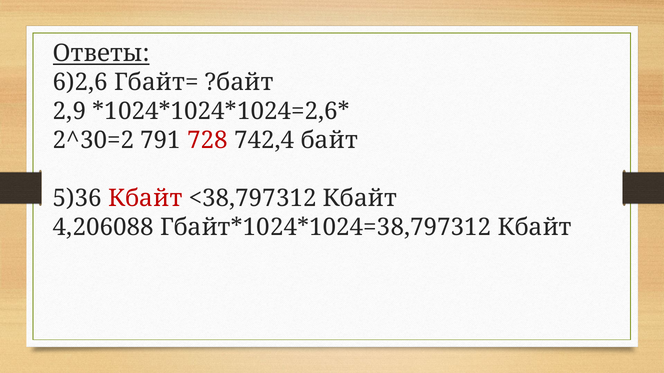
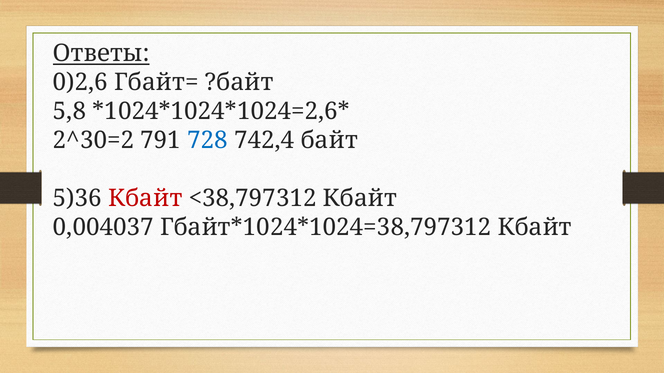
6)2,6: 6)2,6 -> 0)2,6
2,9: 2,9 -> 5,8
728 colour: red -> blue
4,206088: 4,206088 -> 0,004037
